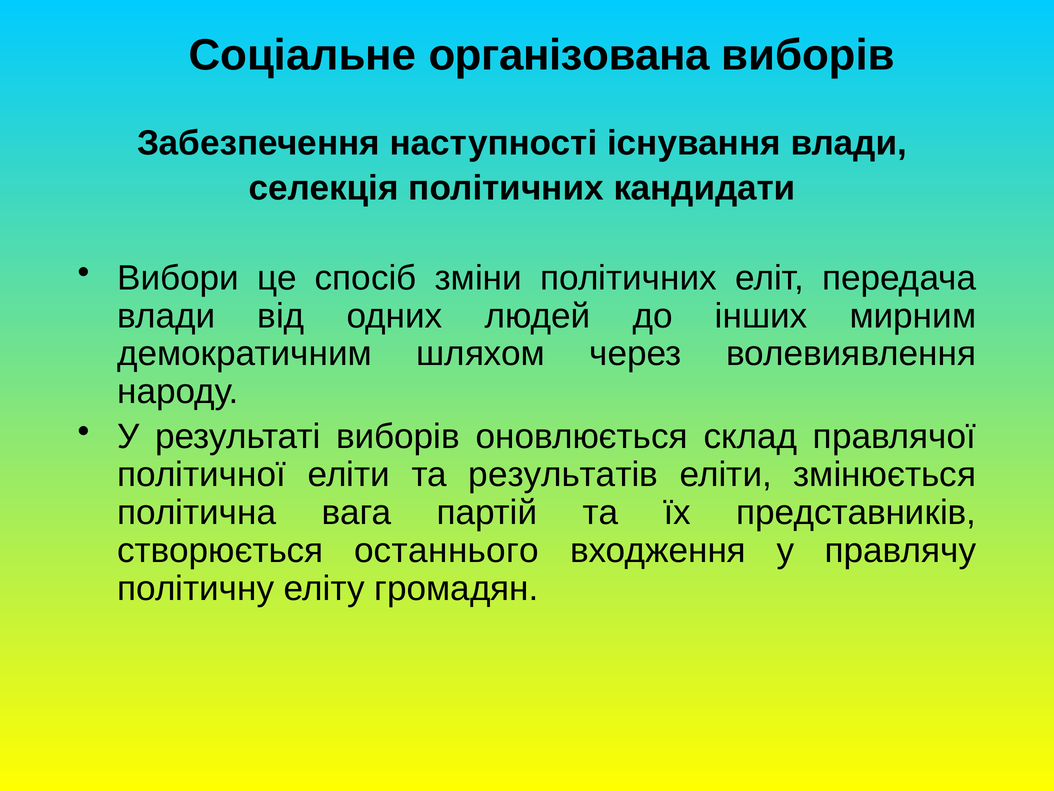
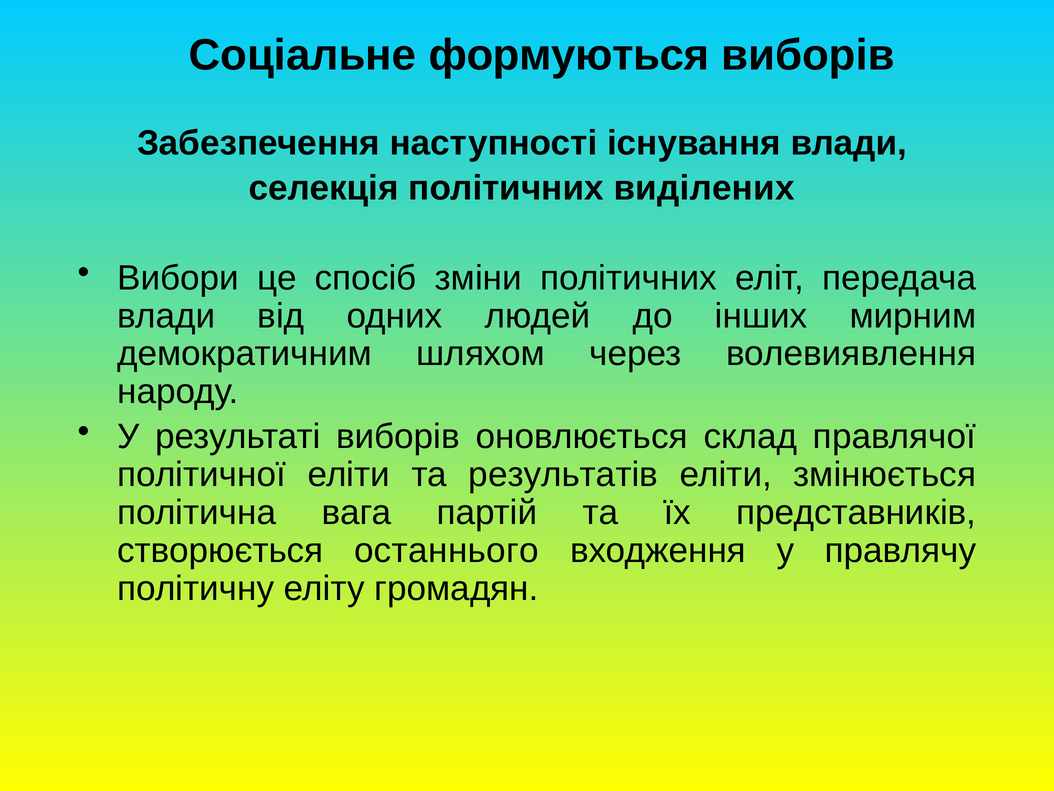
організована: організована -> формуються
кандидати: кандидати -> виділених
